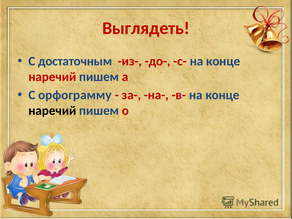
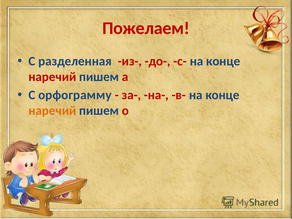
Выглядеть: Выглядеть -> Пожелаем
достаточным: достаточным -> разделенная
наречий at (52, 111) colour: black -> orange
